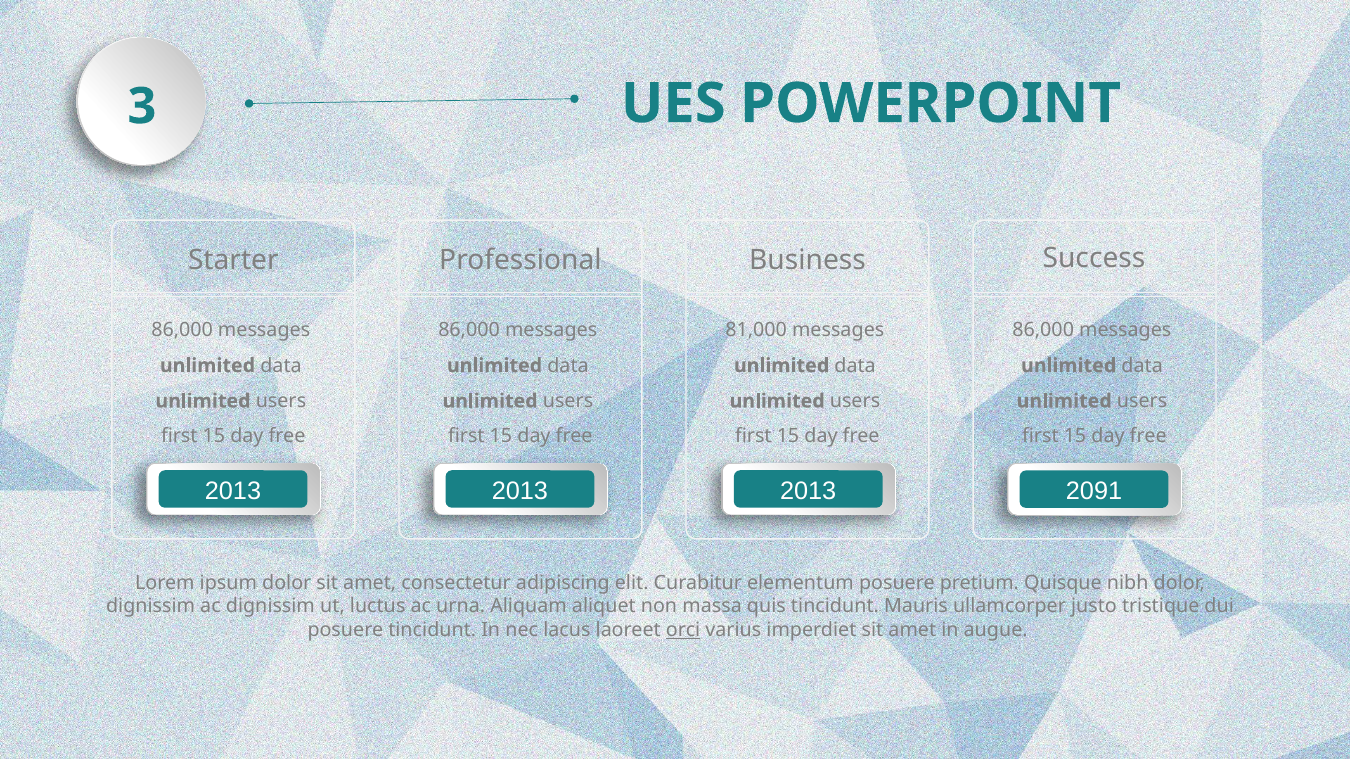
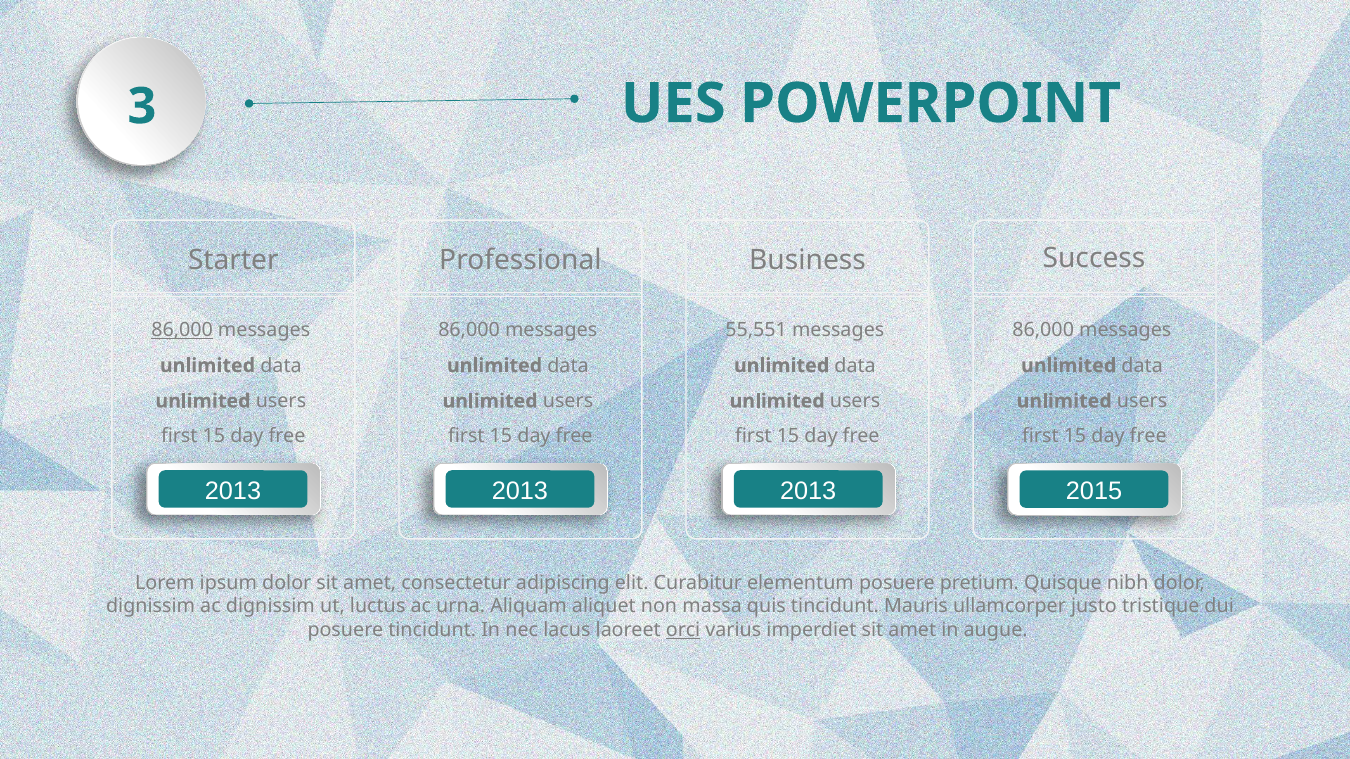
86,000 at (182, 330) underline: none -> present
81,000: 81,000 -> 55,551
2091: 2091 -> 2015
